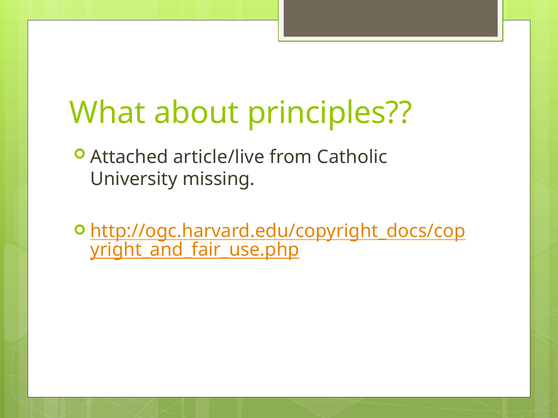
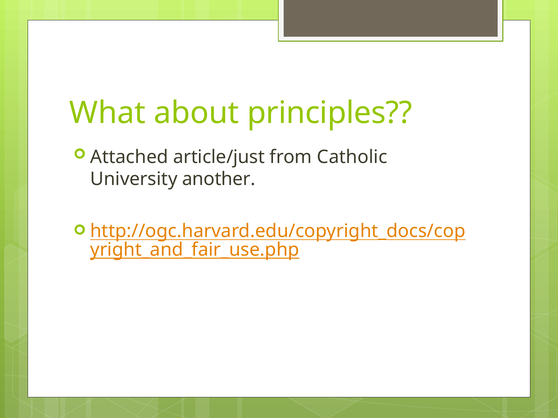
article/live: article/live -> article/just
missing: missing -> another
